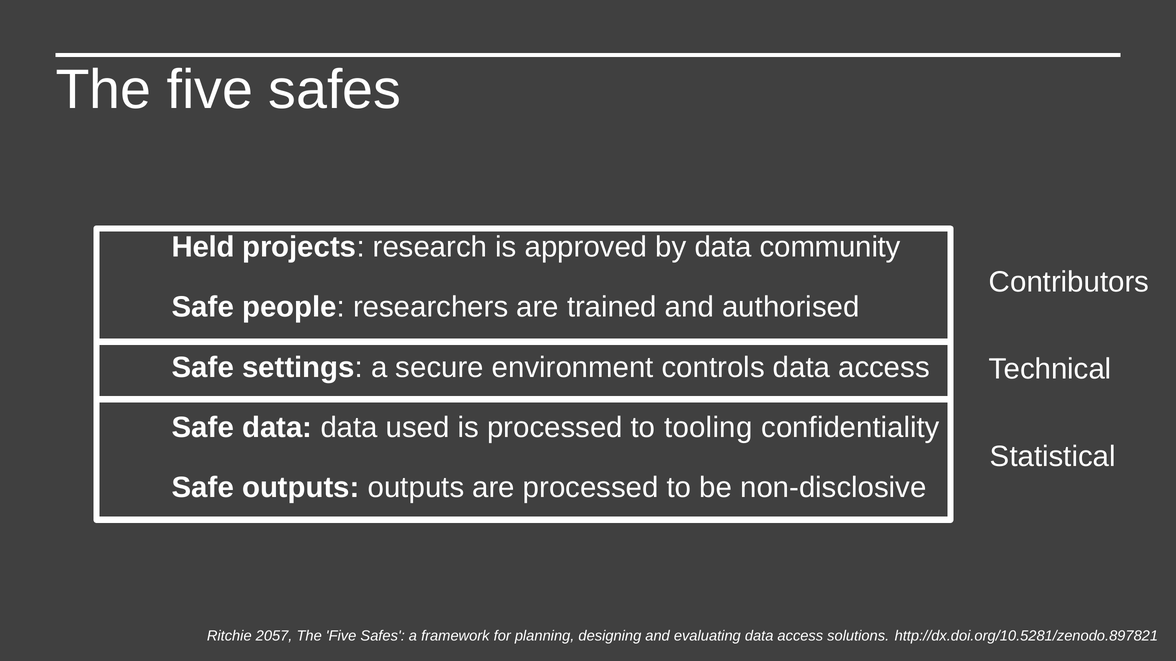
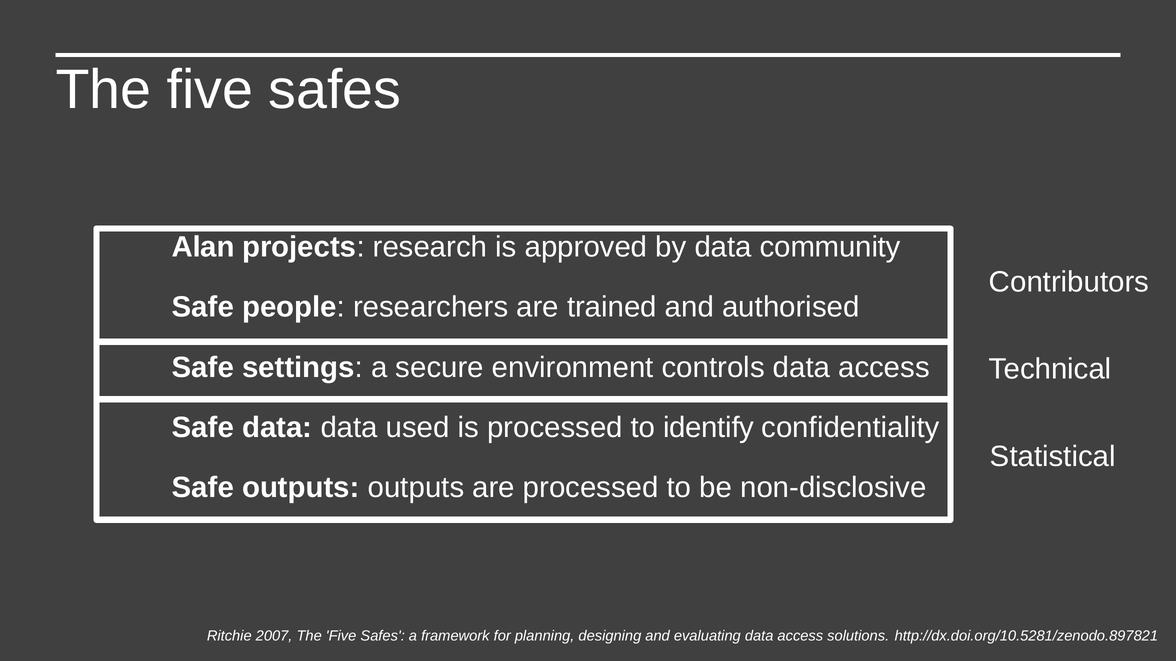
Held: Held -> Alan
tooling: tooling -> identify
2057: 2057 -> 2007
